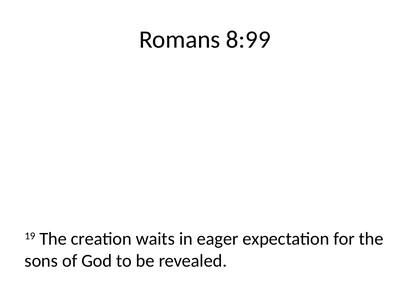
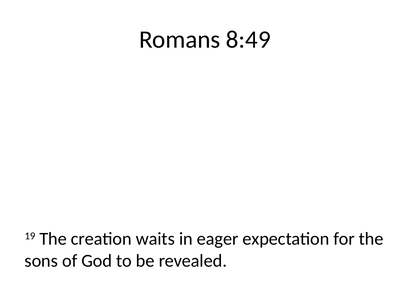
8:99: 8:99 -> 8:49
